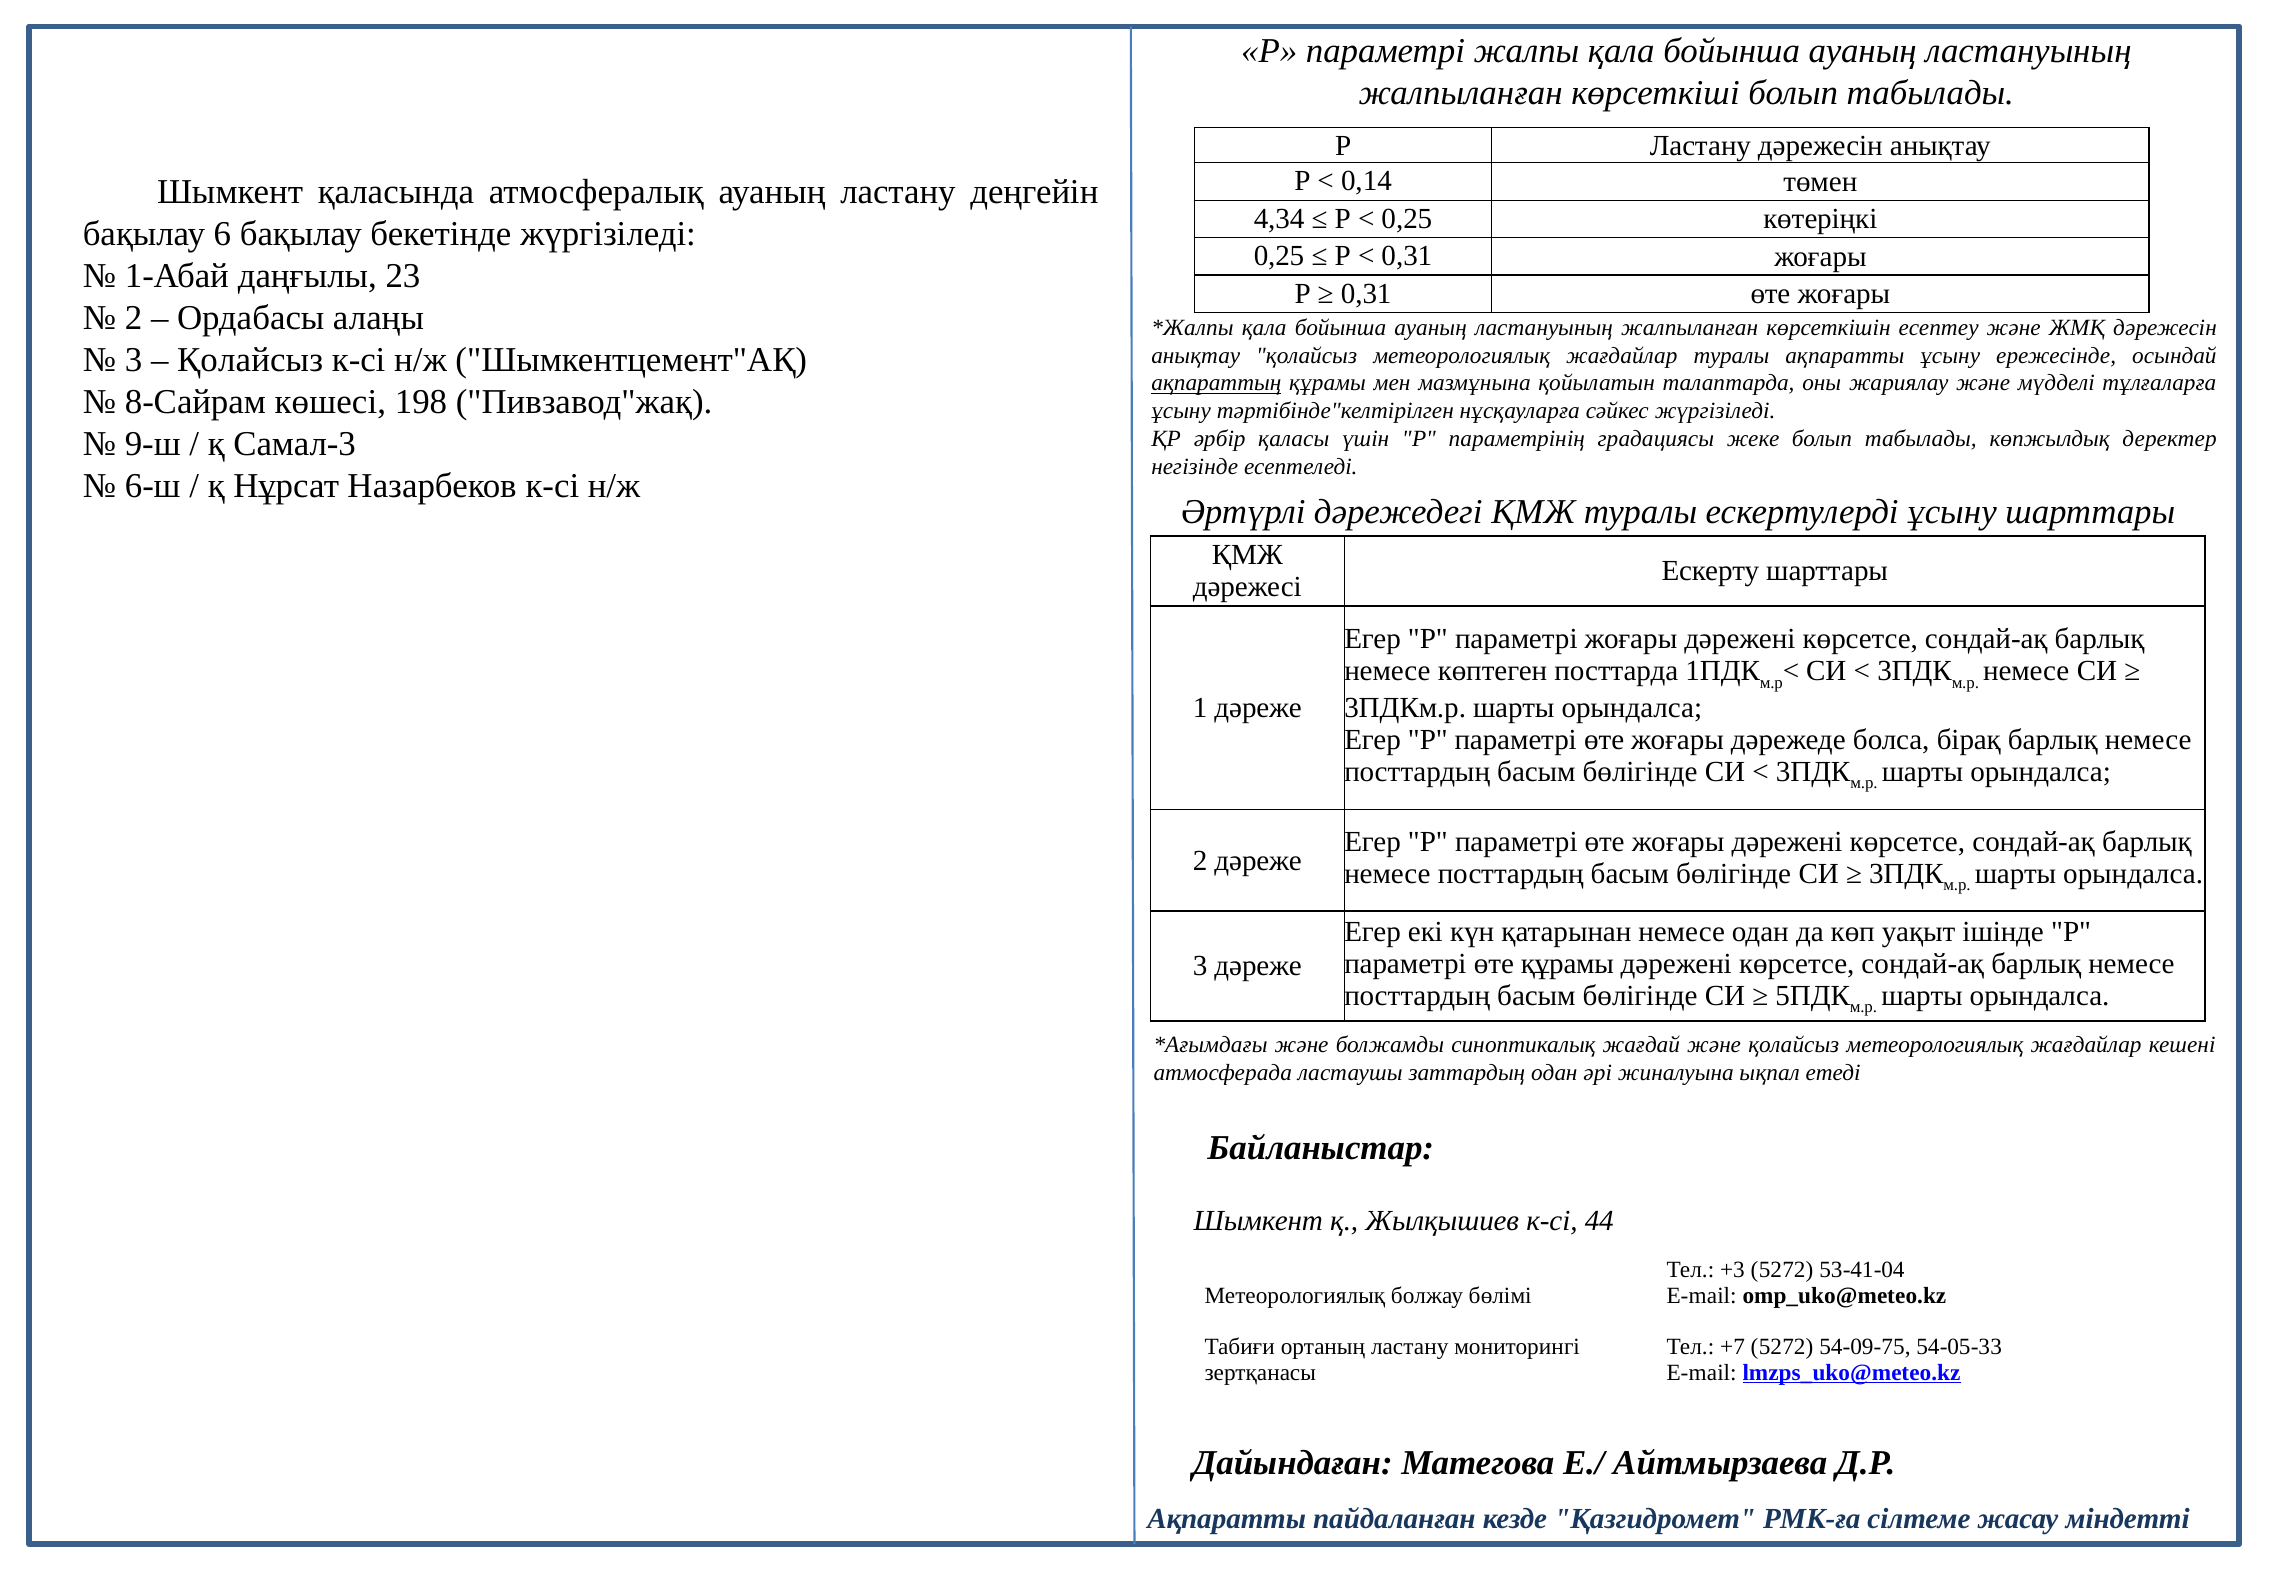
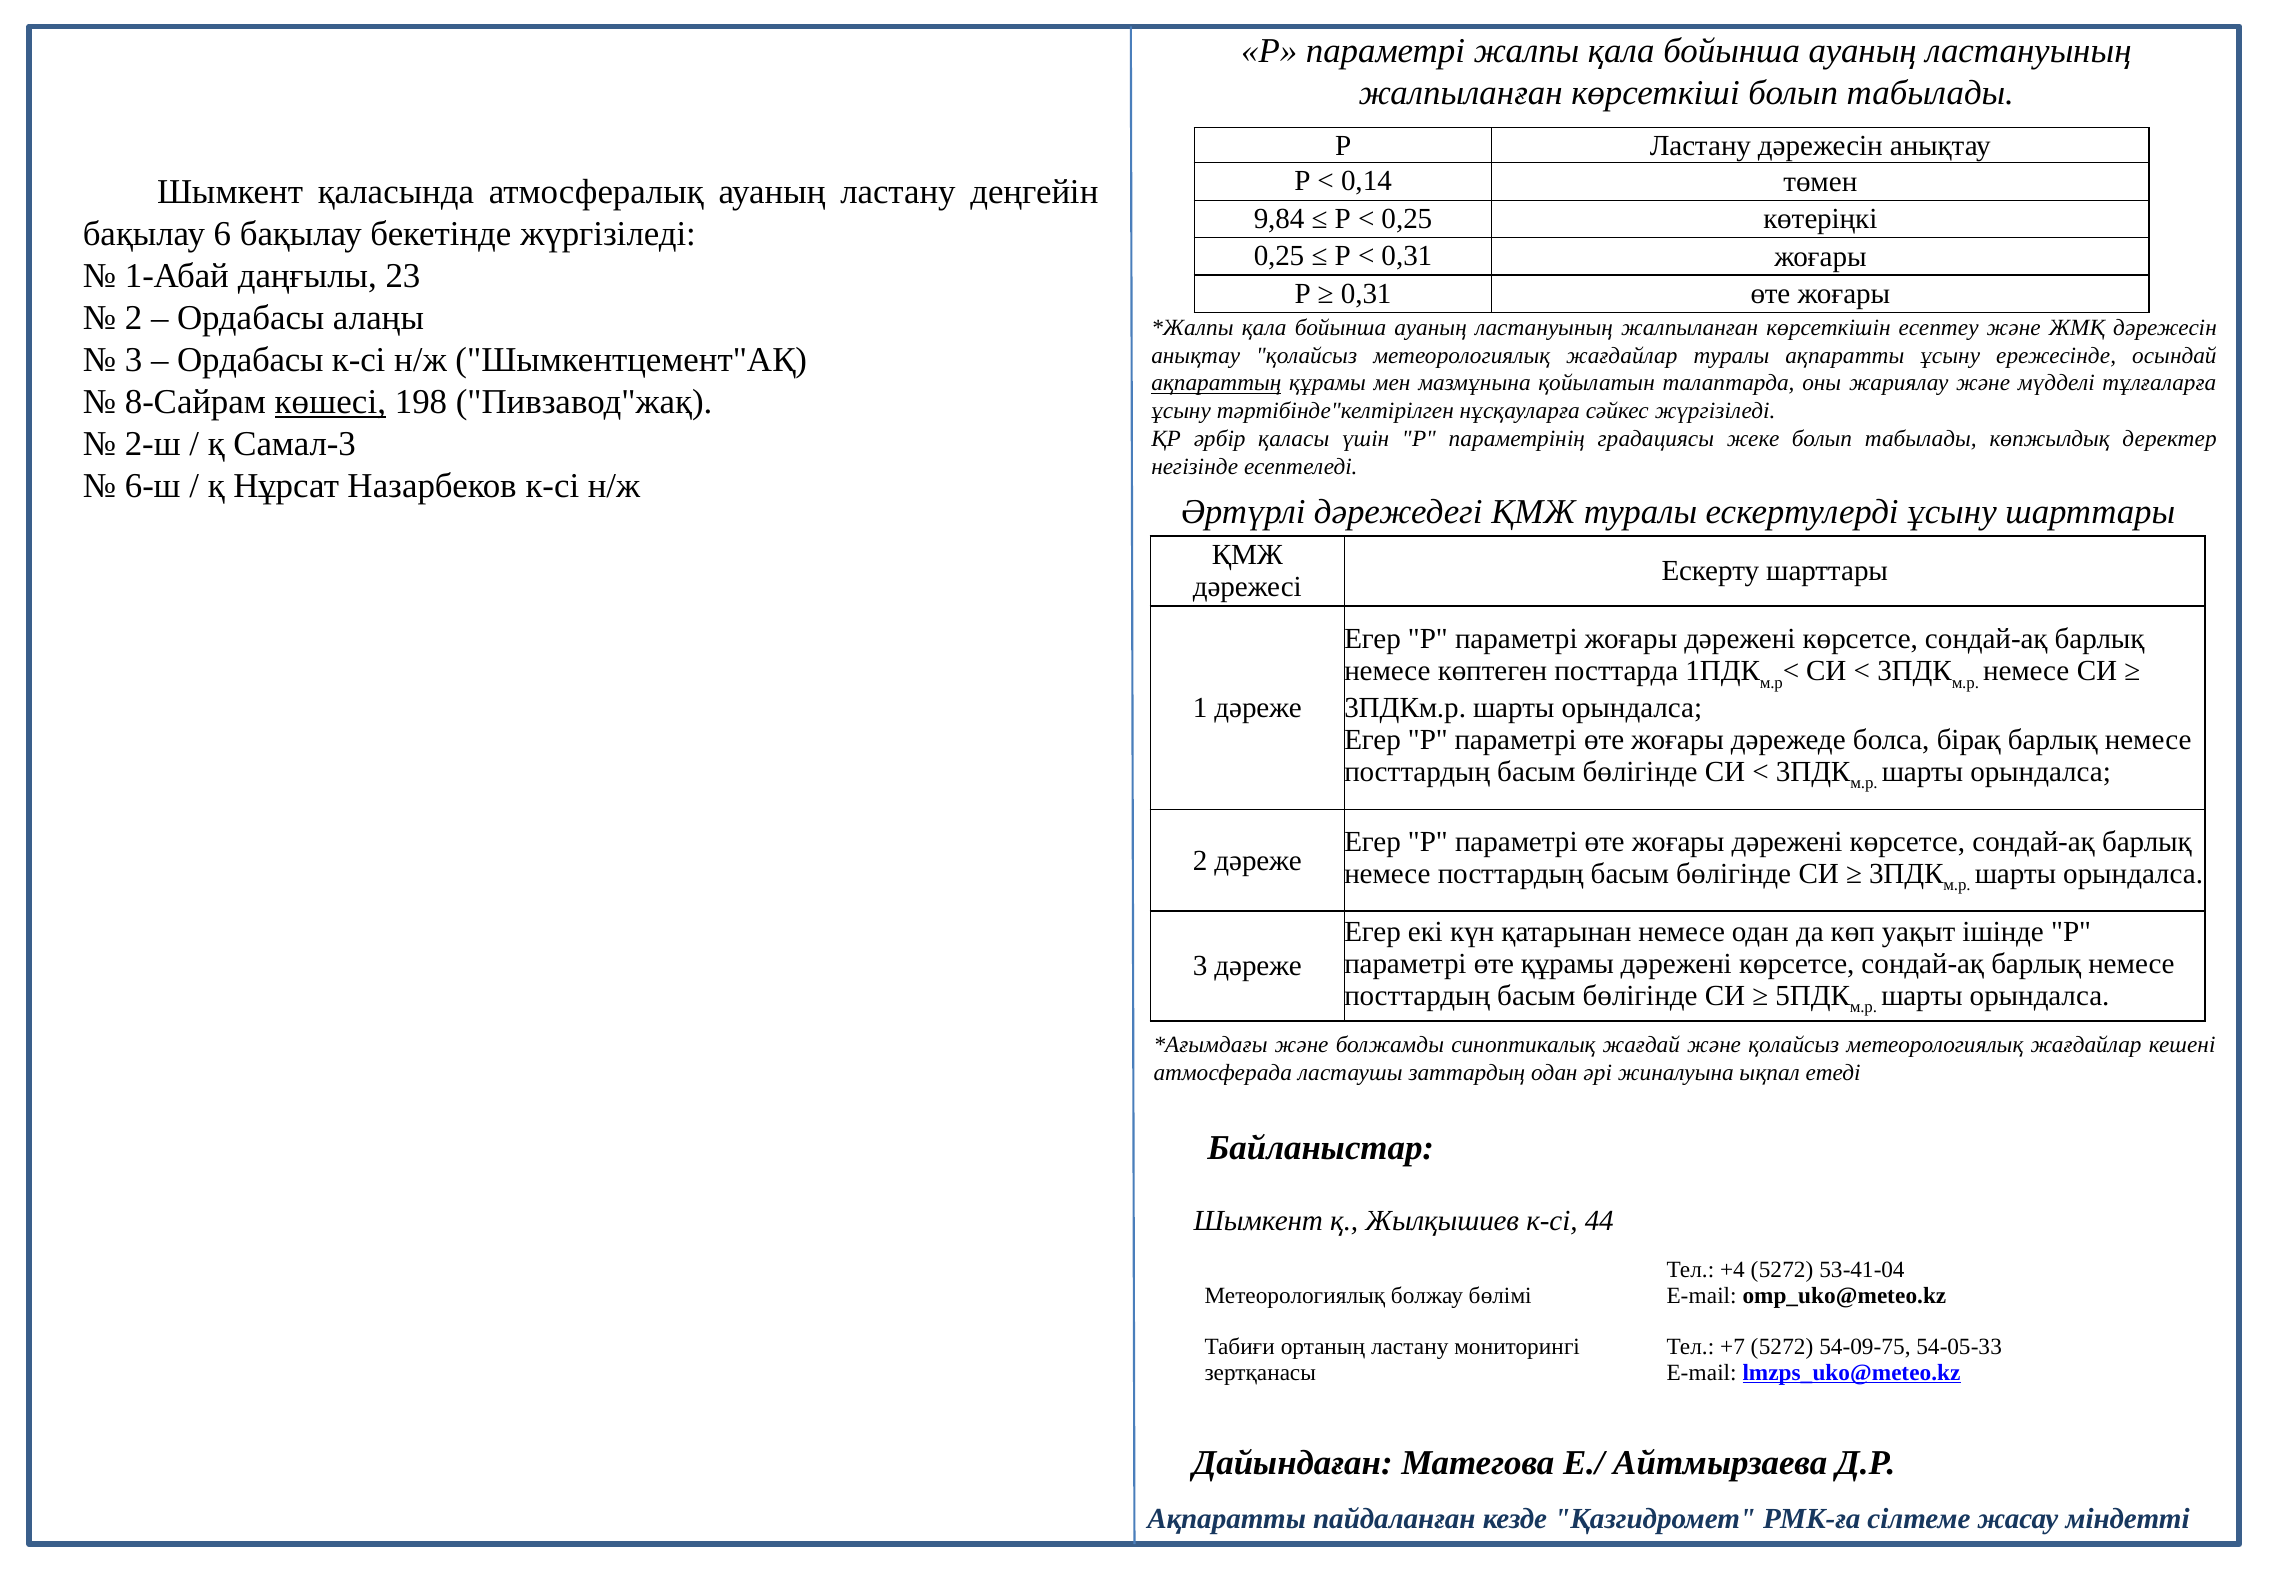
4,34: 4,34 -> 9,84
Қолайсыз at (250, 360): Қолайсыз -> Ордабасы
көшесі underline: none -> present
9-ш: 9-ш -> 2-ш
+3: +3 -> +4
